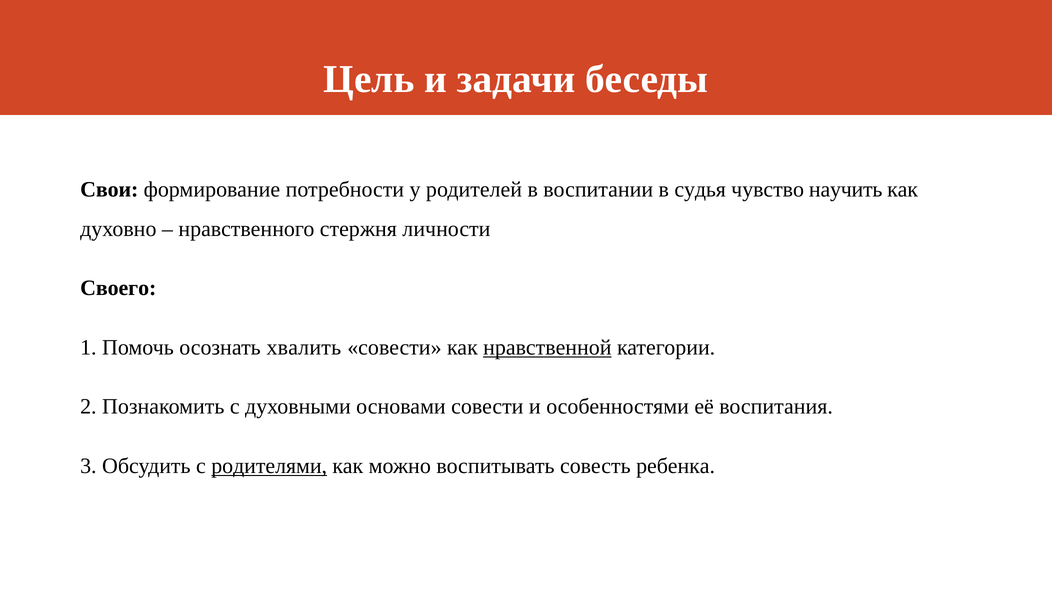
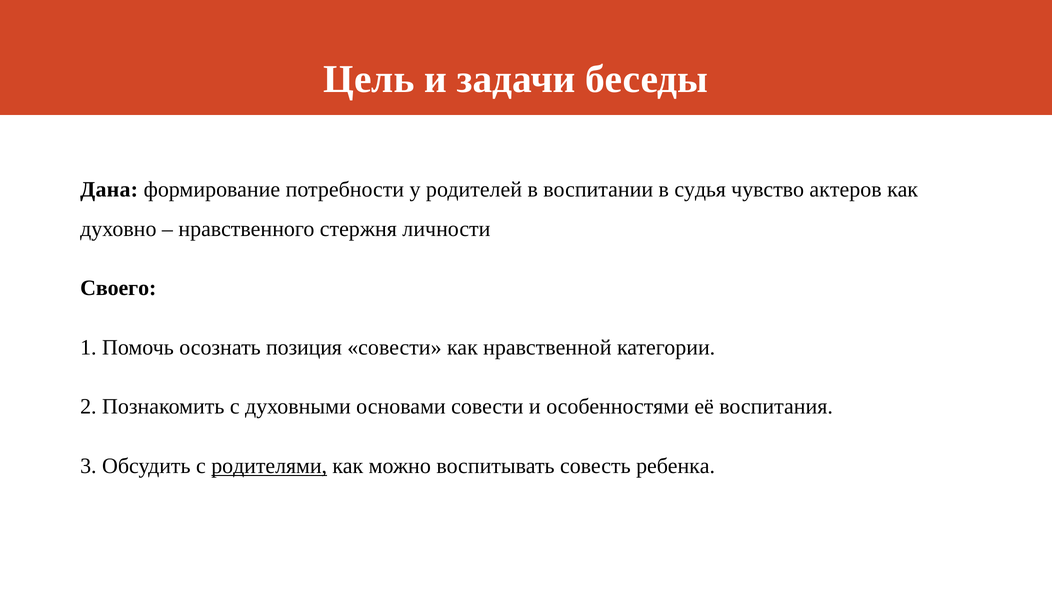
Свои: Свои -> Дана
научить: научить -> актеров
хвалить: хвалить -> позиция
нравственной underline: present -> none
